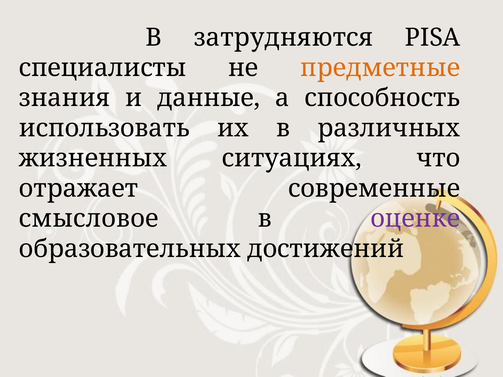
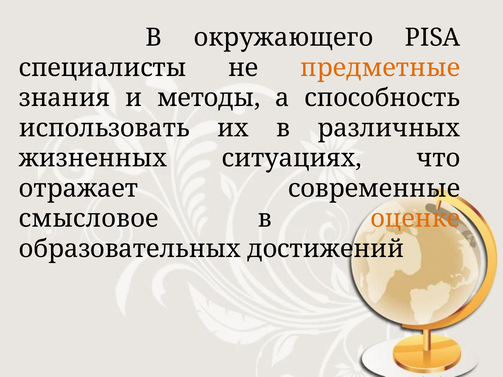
затрудняются: затрудняются -> окружающего
данные: данные -> методы
оценке colour: purple -> orange
